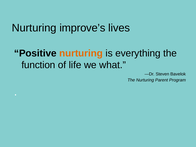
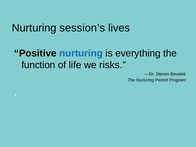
improve’s: improve’s -> session’s
nurturing at (81, 53) colour: orange -> blue
what: what -> risks
